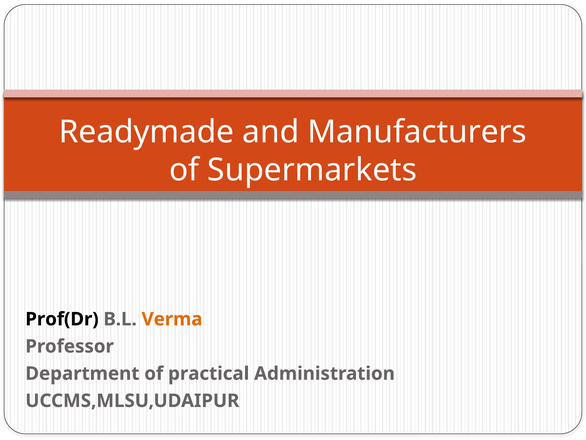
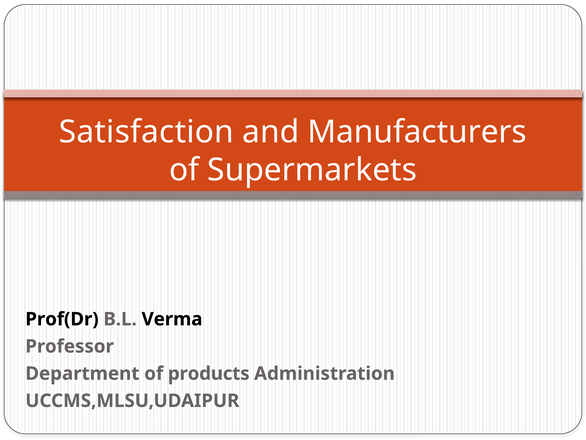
Readymade: Readymade -> Satisfaction
Verma colour: orange -> black
practical: practical -> products
